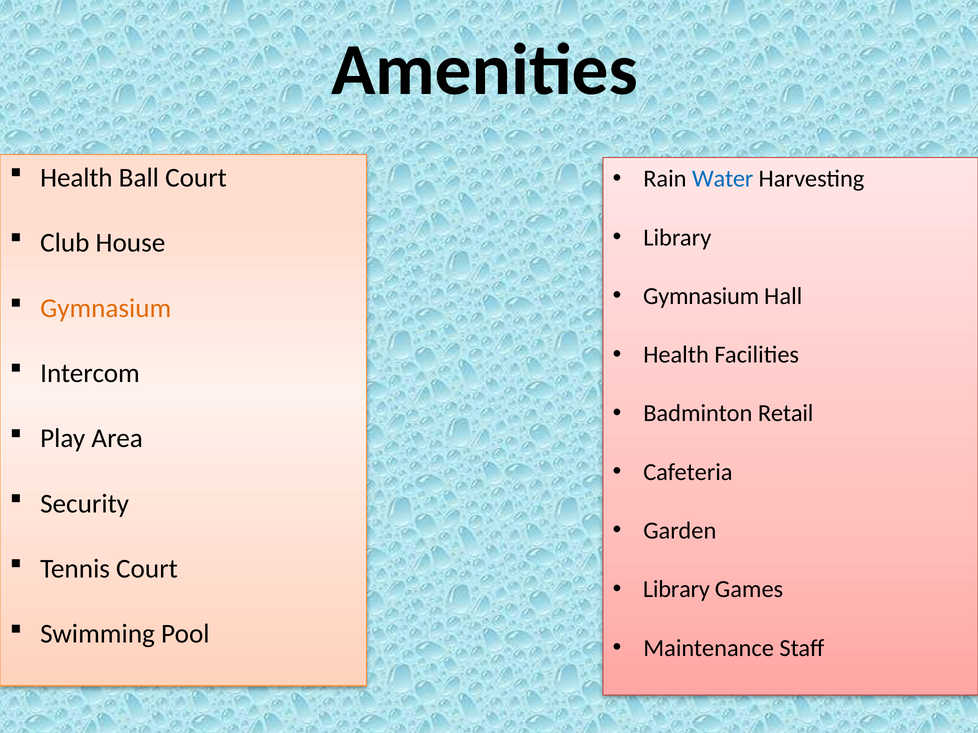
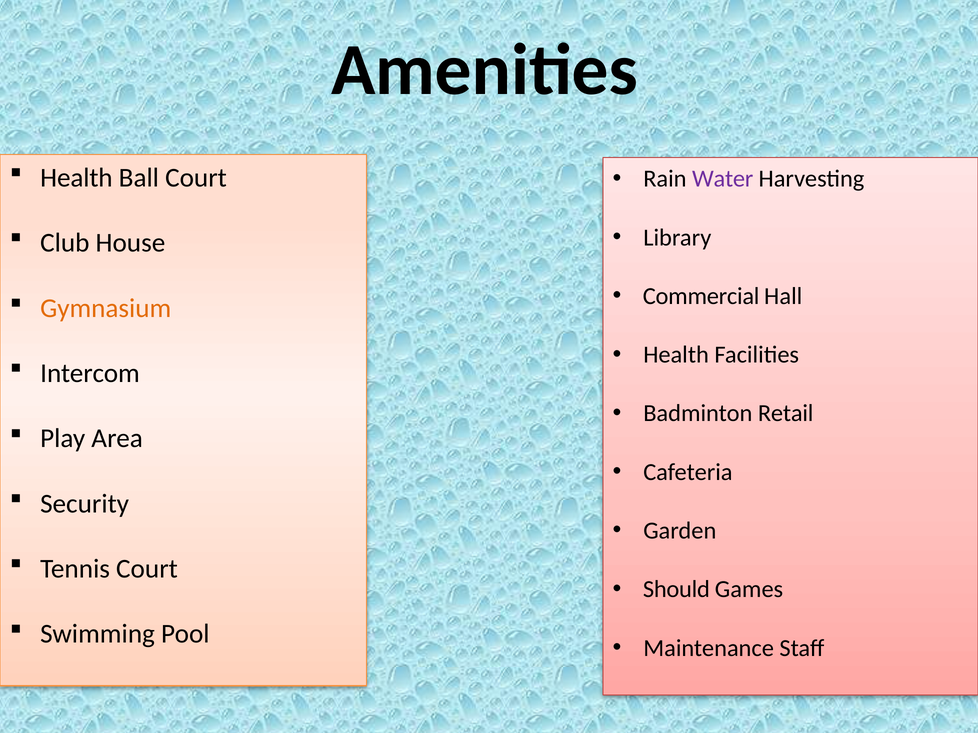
Water colour: blue -> purple
Gymnasium at (701, 296): Gymnasium -> Commercial
Library at (676, 590): Library -> Should
